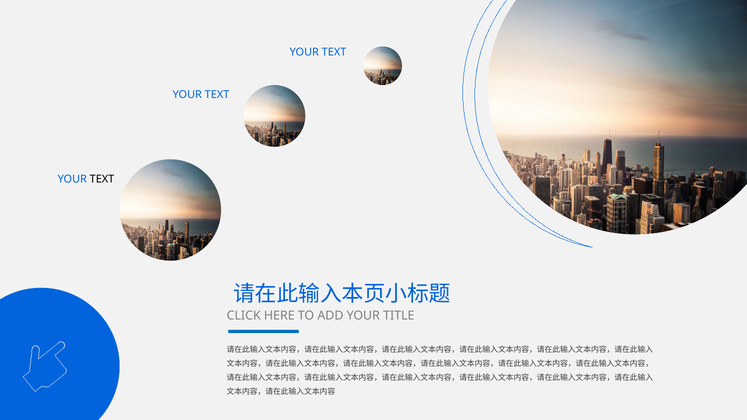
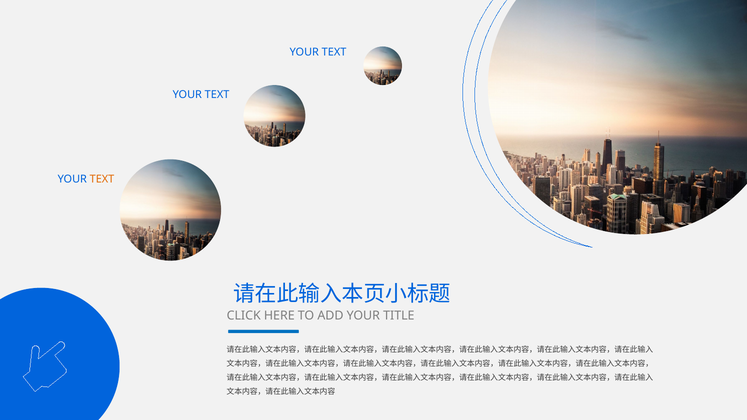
TEXT at (102, 179) colour: black -> orange
